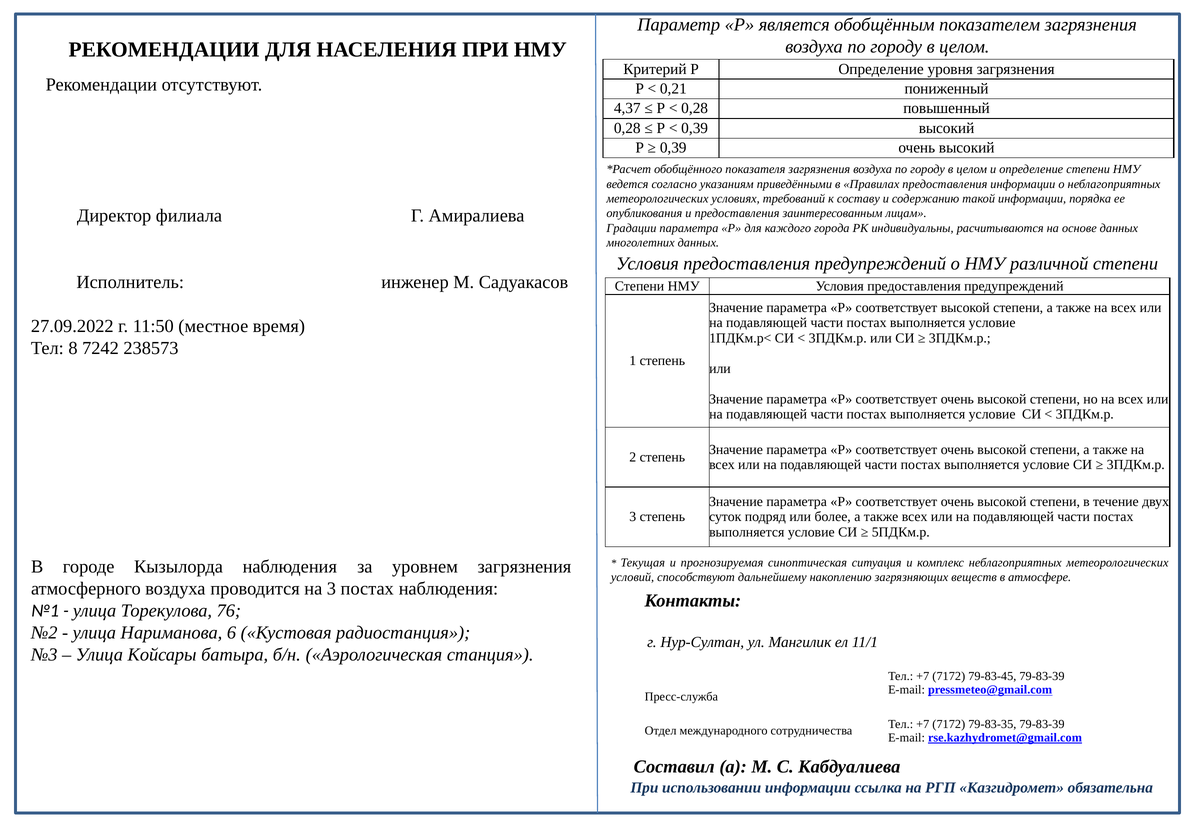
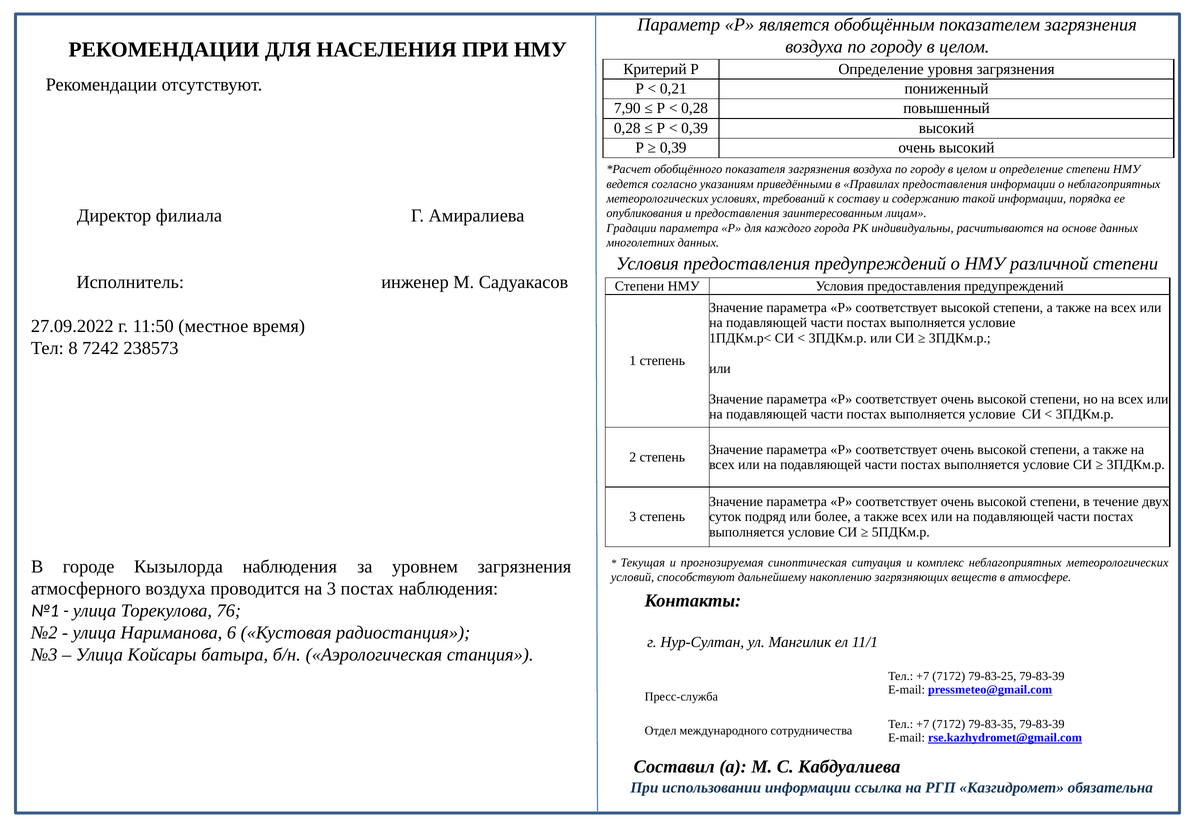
4,37: 4,37 -> 7,90
79-83-45: 79-83-45 -> 79-83-25
